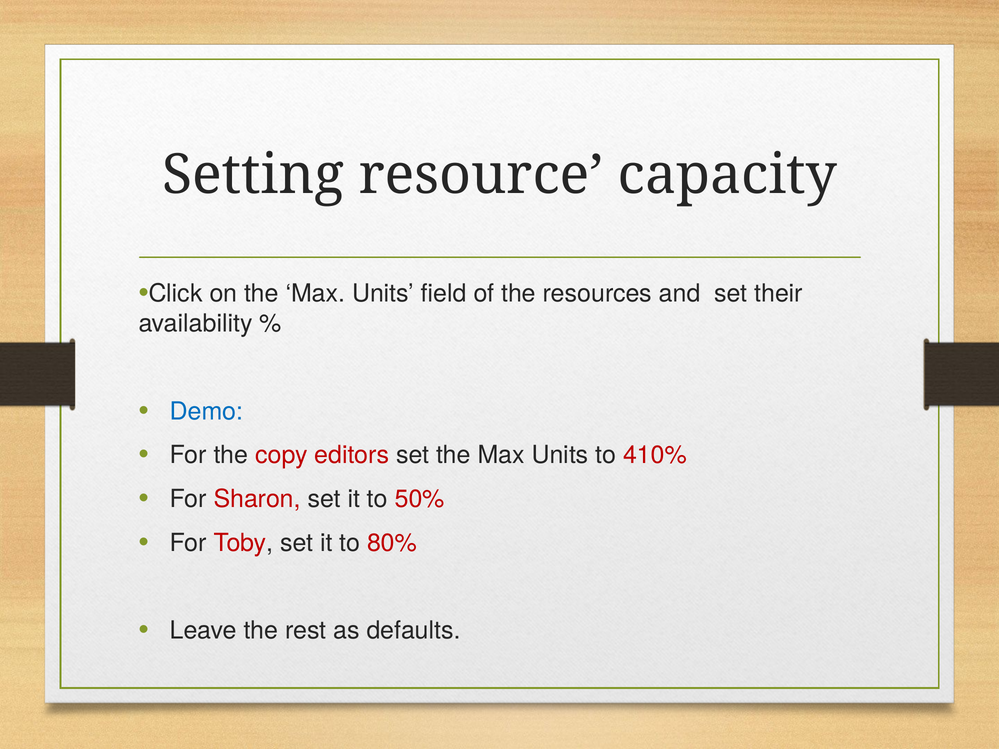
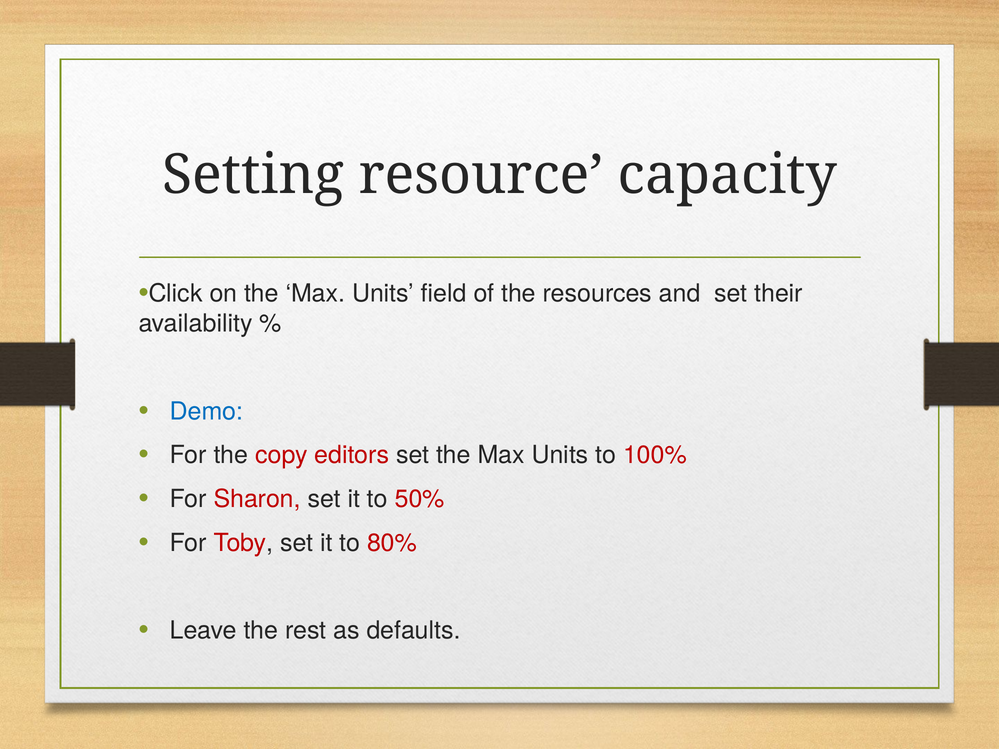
410%: 410% -> 100%
